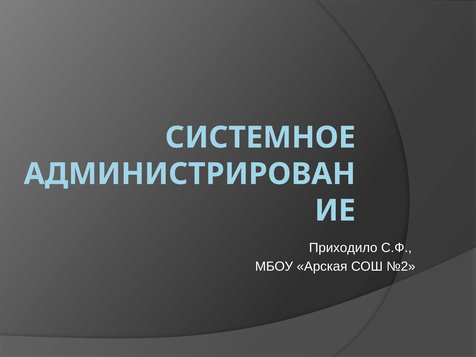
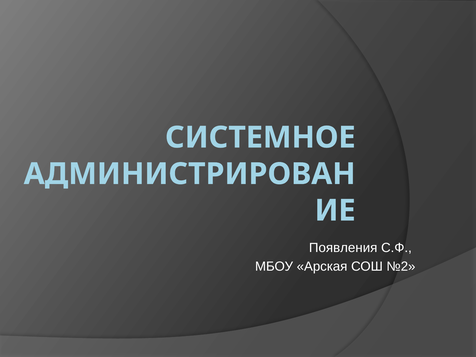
Приходило: Приходило -> Появления
